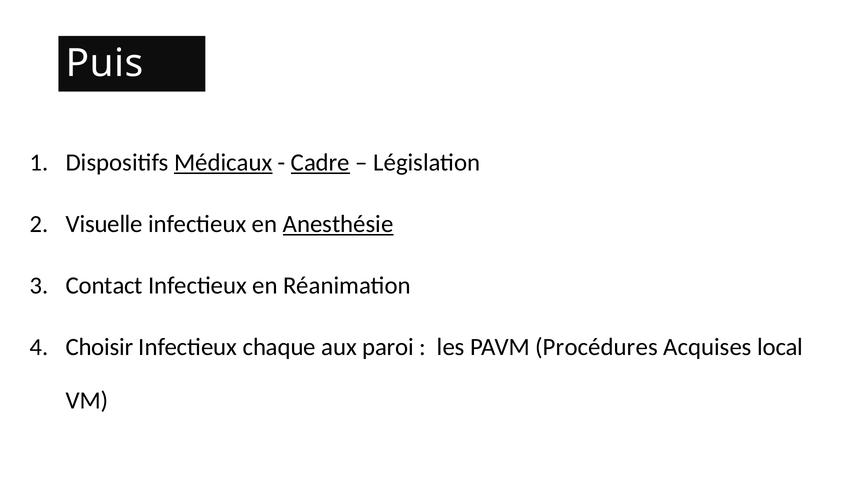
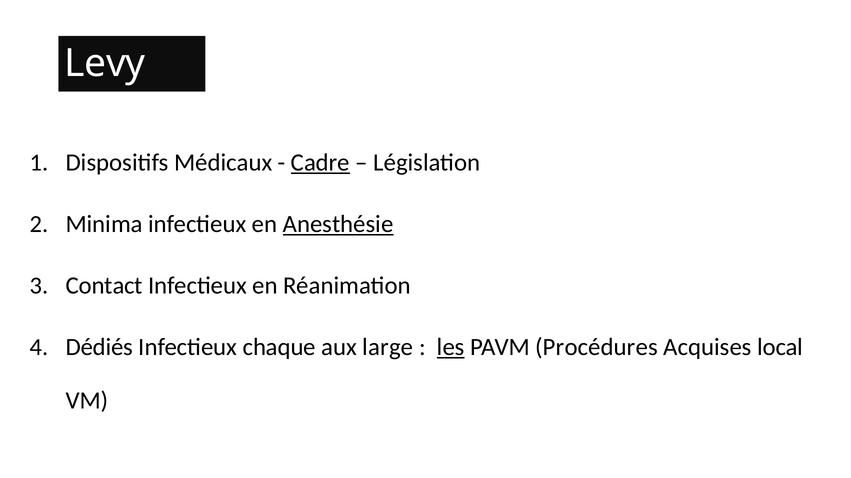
Puis: Puis -> Levy
Médicaux underline: present -> none
Visuelle: Visuelle -> Minima
Choisir: Choisir -> Dédiés
paroi: paroi -> large
les underline: none -> present
